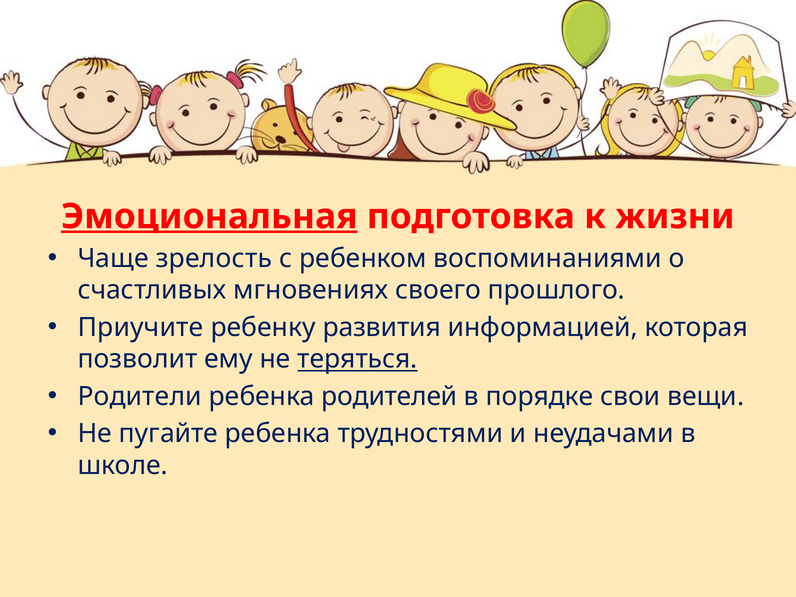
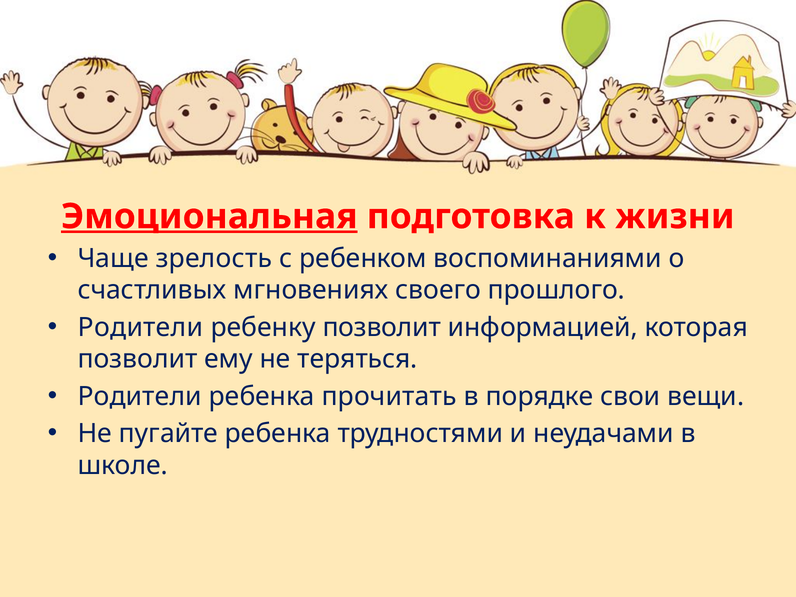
Приучите at (141, 327): Приучите -> Родители
ребенку развития: развития -> позволит
теряться underline: present -> none
родителей: родителей -> прочитать
